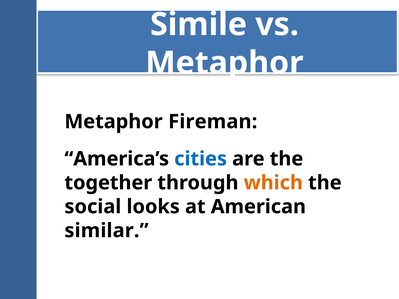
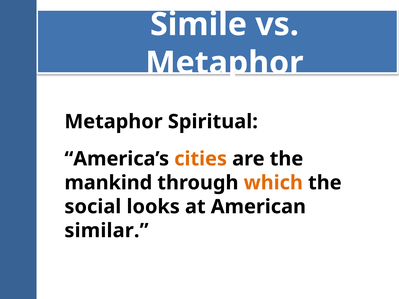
Fireman: Fireman -> Spiritual
cities colour: blue -> orange
together: together -> mankind
